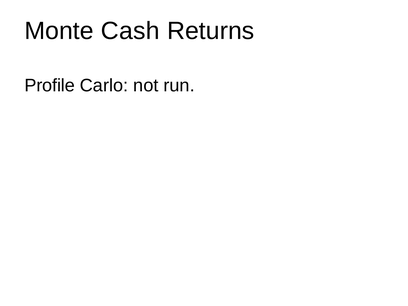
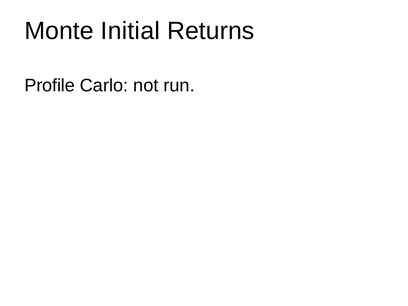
Cash: Cash -> Initial
